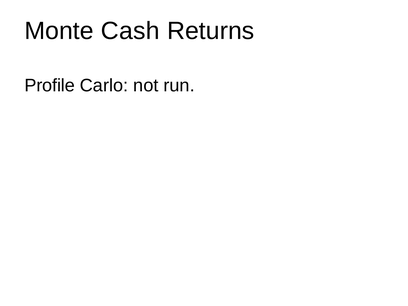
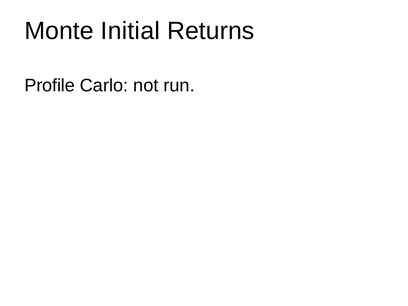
Cash: Cash -> Initial
